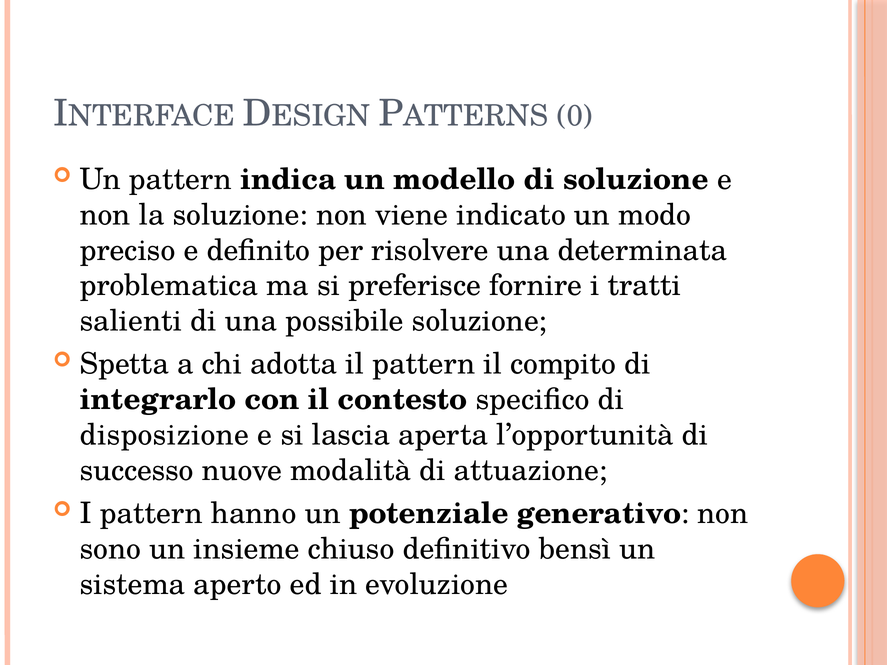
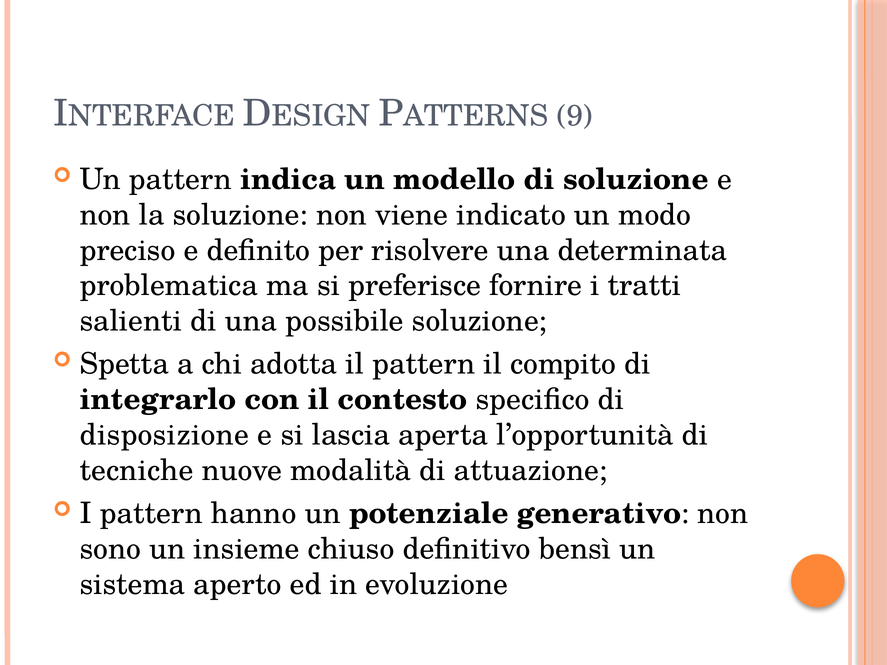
0: 0 -> 9
successo: successo -> tecniche
